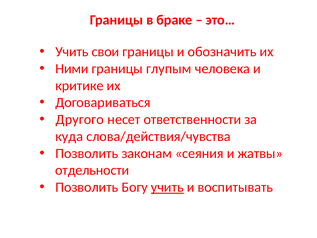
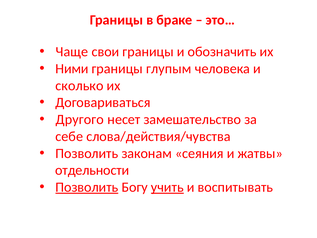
Учить at (72, 52): Учить -> Чаще
критике: критике -> сколько
ответственности: ответственности -> замешательство
куда: куда -> себе
Позволить at (87, 187) underline: none -> present
